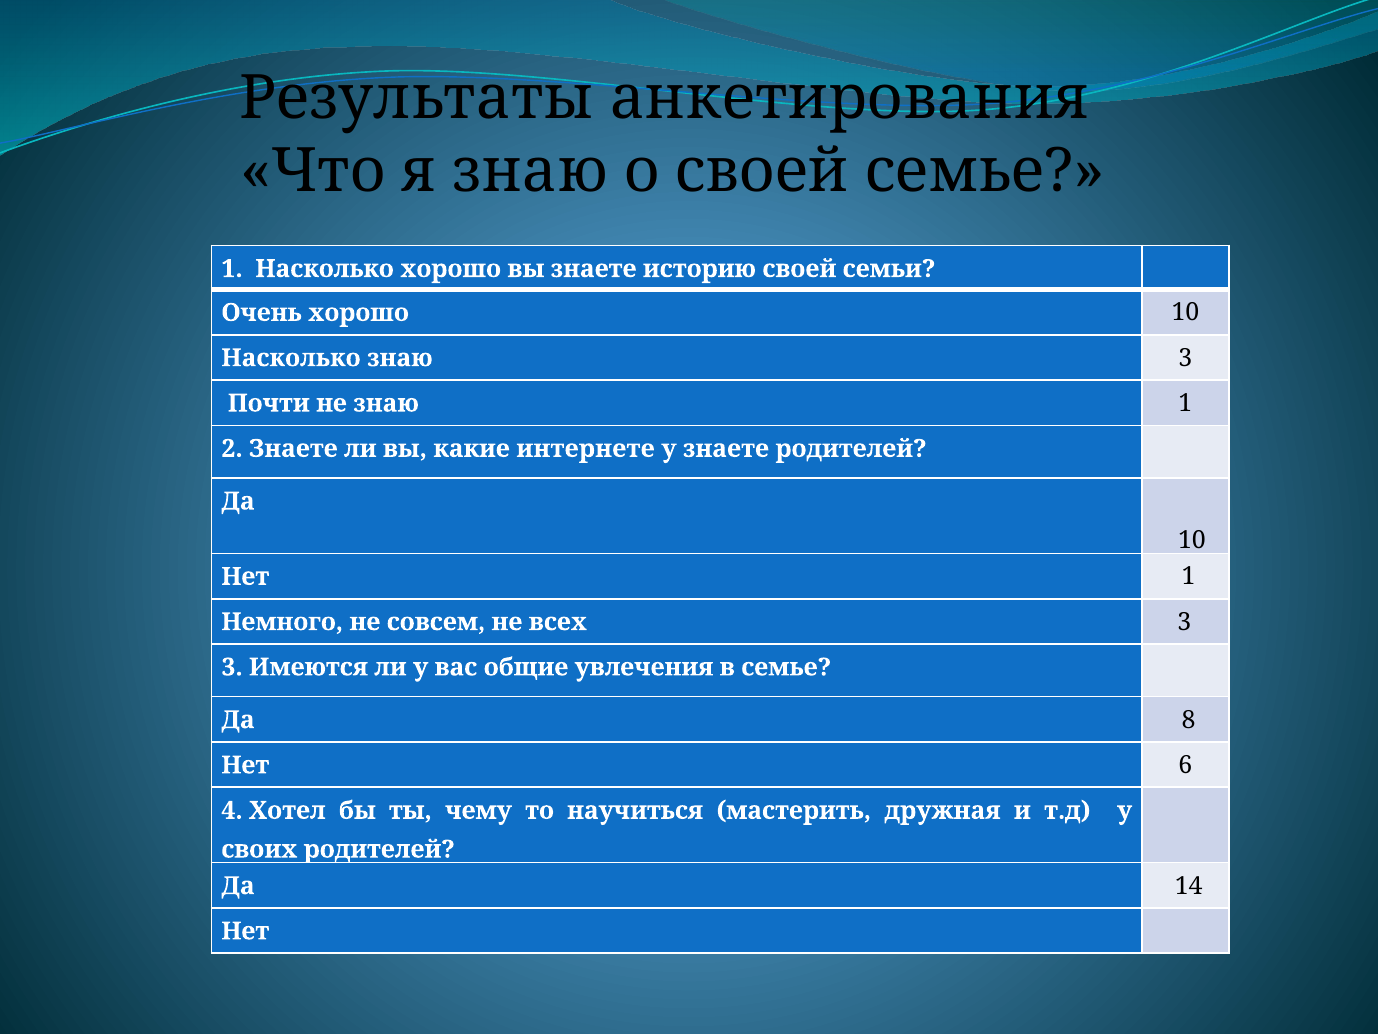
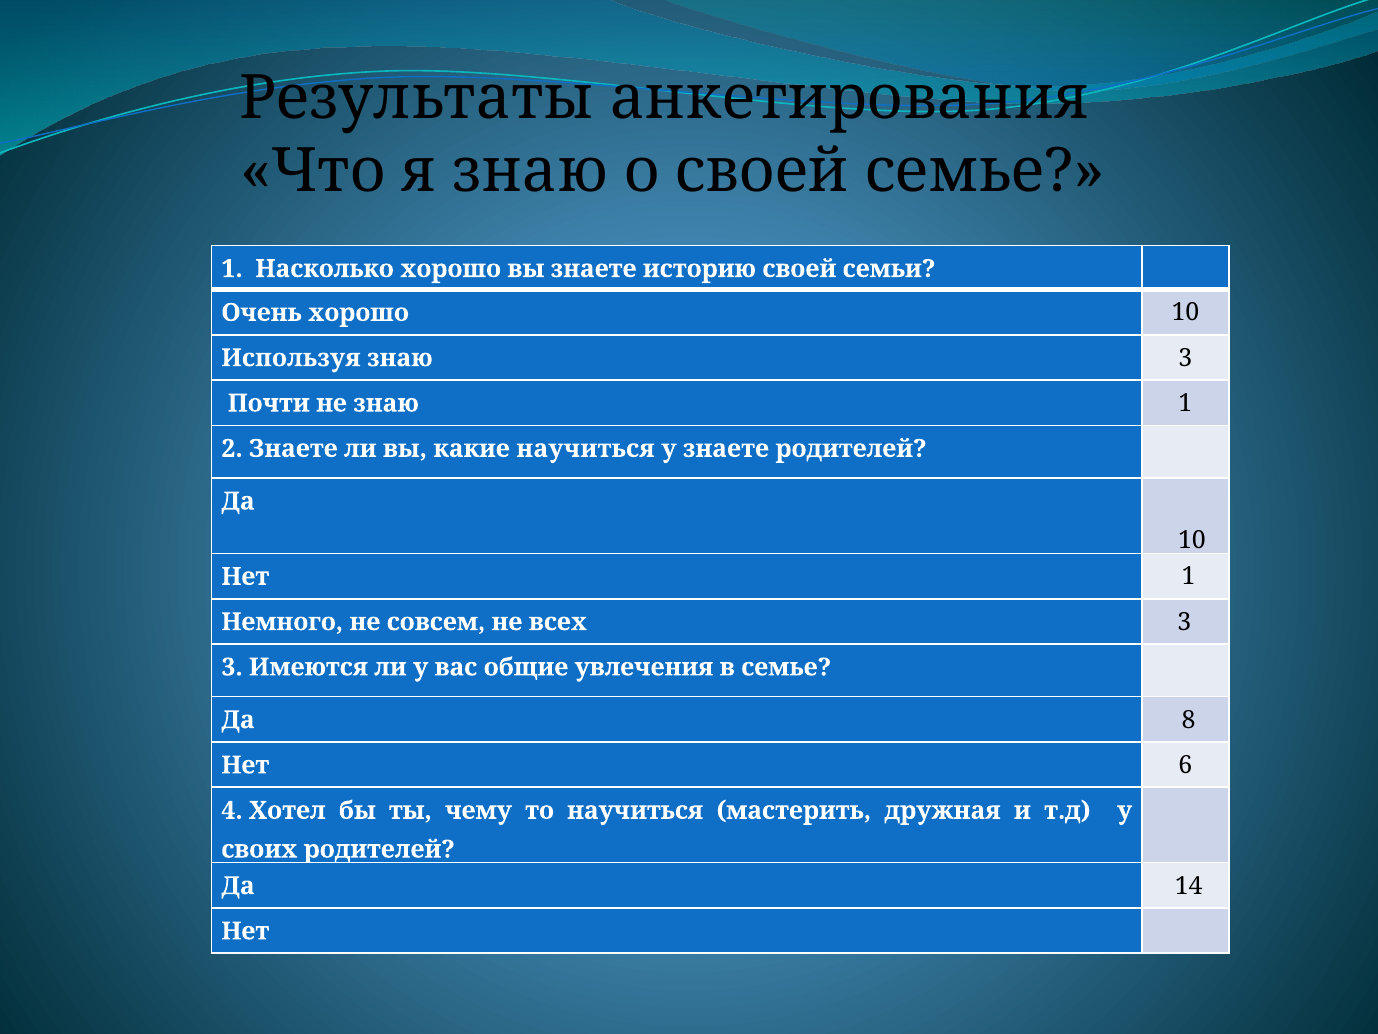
Насколько at (291, 358): Насколько -> Используя
какие интернете: интернете -> научиться
